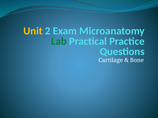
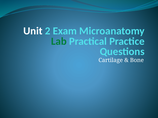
Unit colour: yellow -> white
